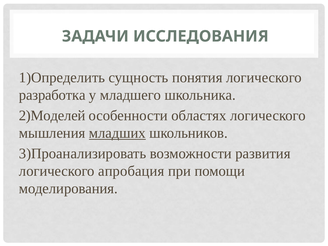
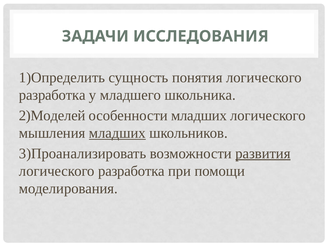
особенности областях: областях -> младших
развития underline: none -> present
апробация at (131, 171): апробация -> разработка
